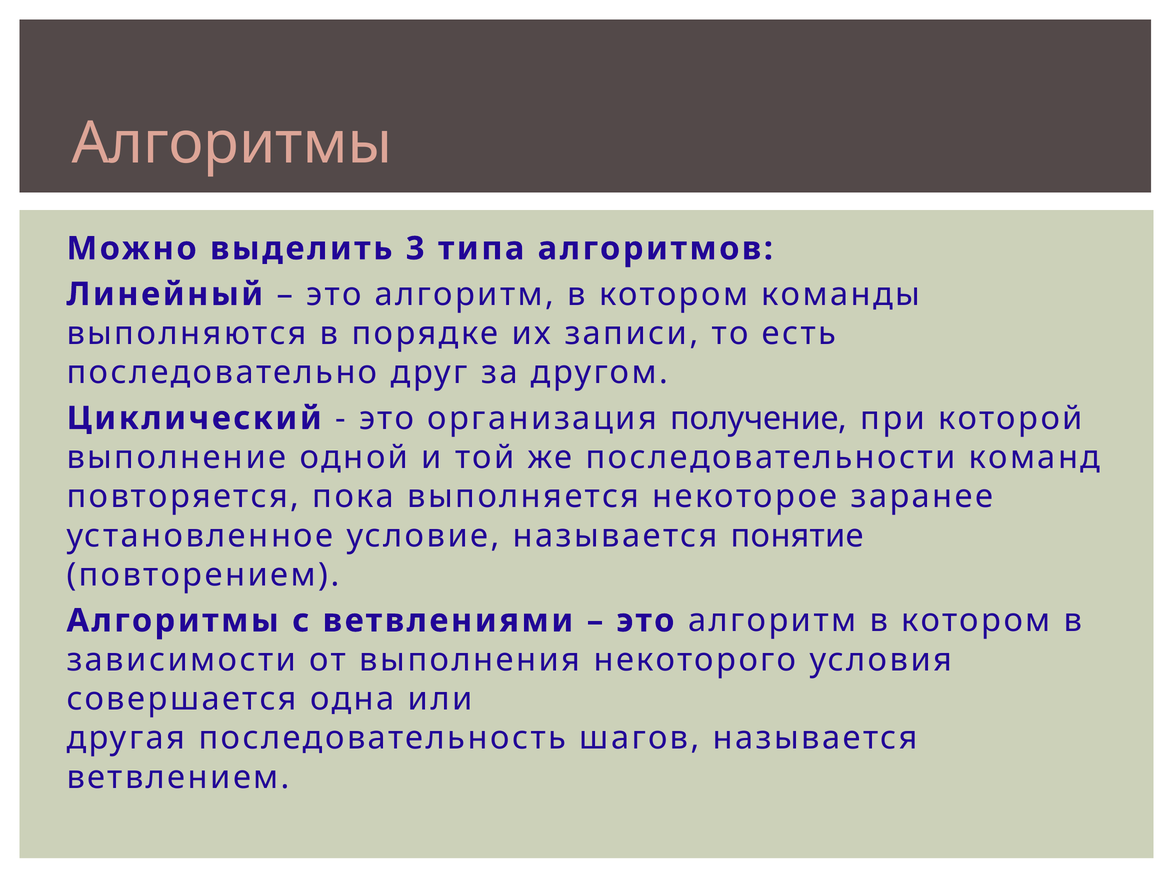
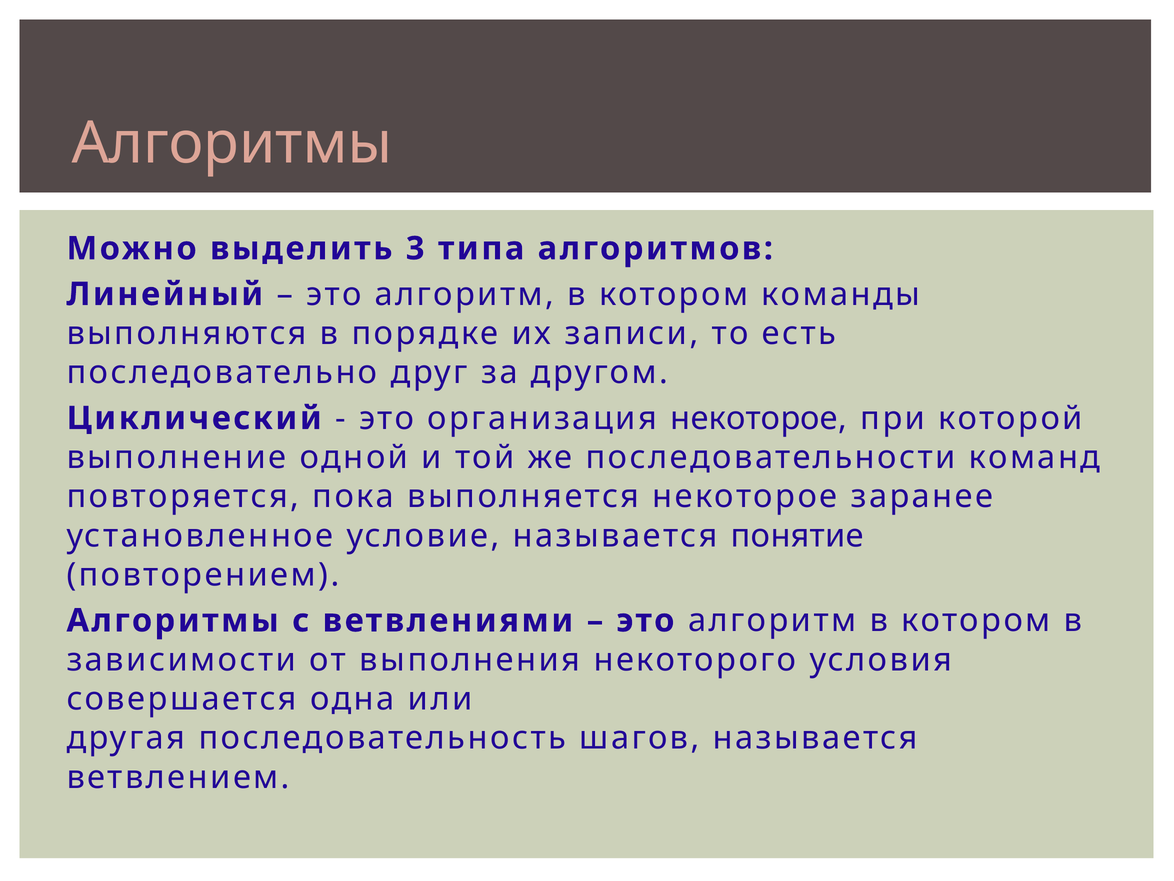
организация получение: получение -> некоторое
